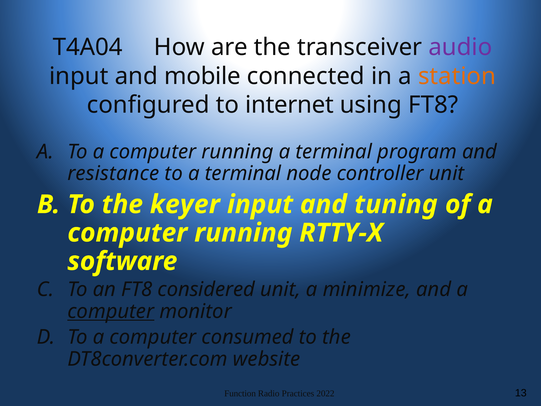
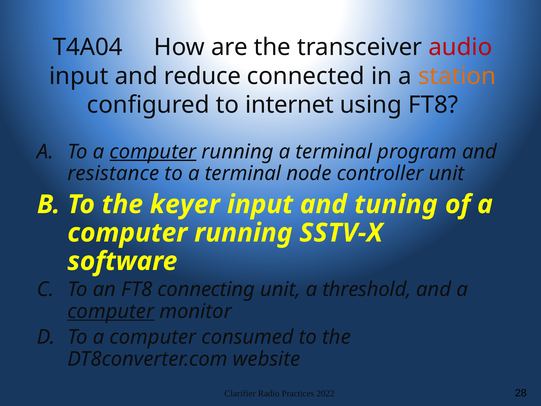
audio colour: purple -> red
mobile: mobile -> reduce
computer at (153, 152) underline: none -> present
RTTY-X: RTTY-X -> SSTV-X
considered: considered -> connecting
minimize: minimize -> threshold
Function: Function -> Clarifier
13: 13 -> 28
